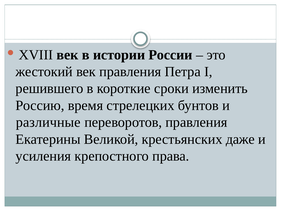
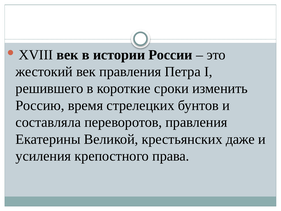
различные: различные -> составляла
